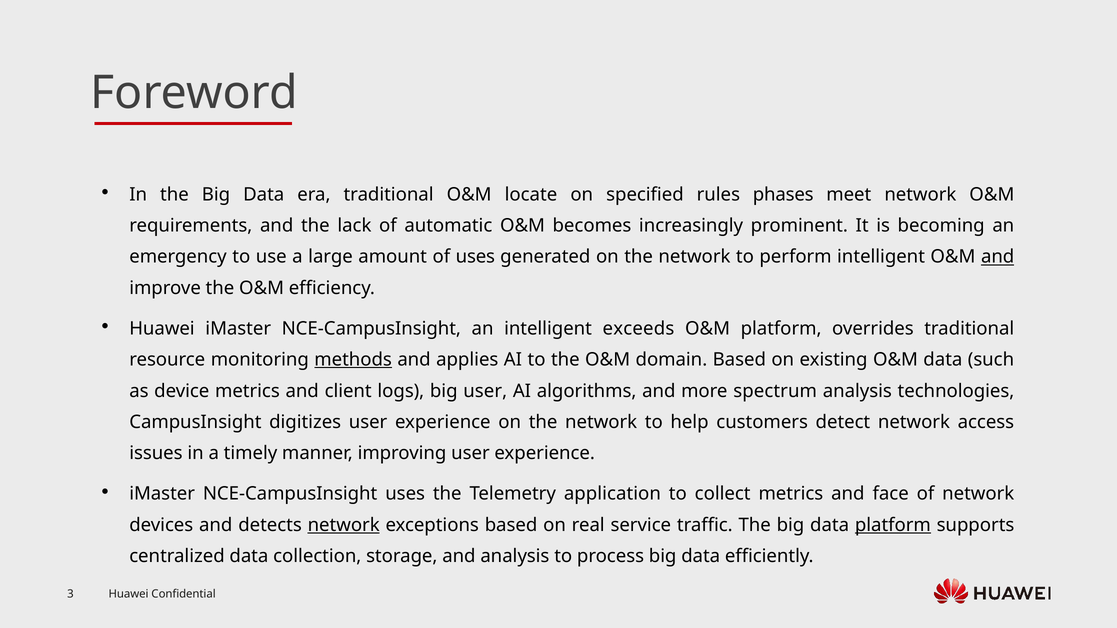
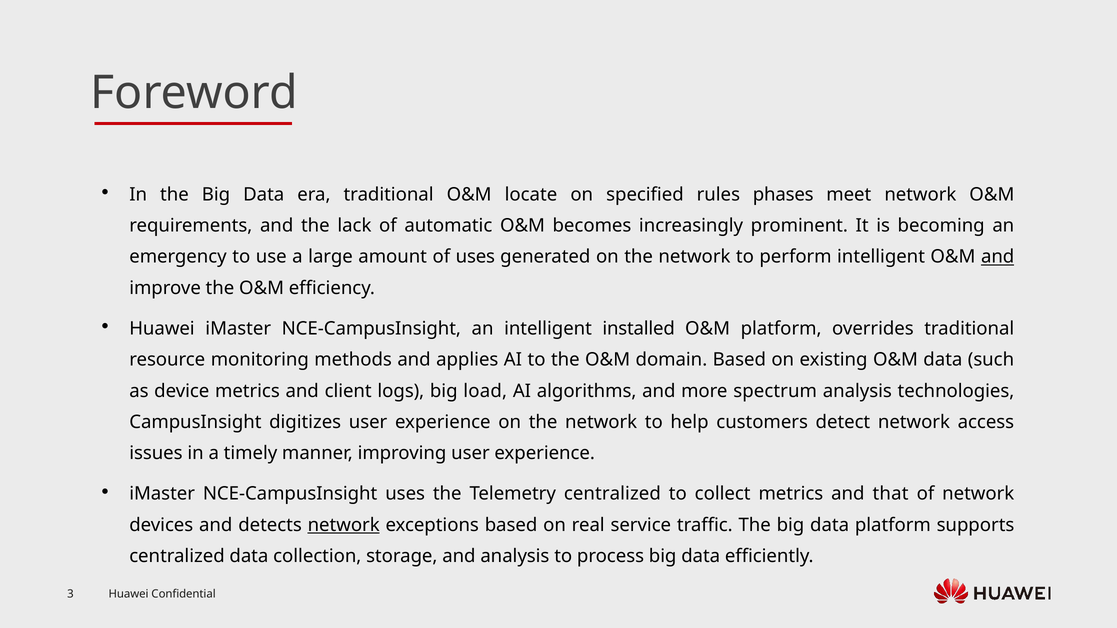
exceeds: exceeds -> installed
methods underline: present -> none
big user: user -> load
Telemetry application: application -> centralized
face: face -> that
platform at (893, 525) underline: present -> none
